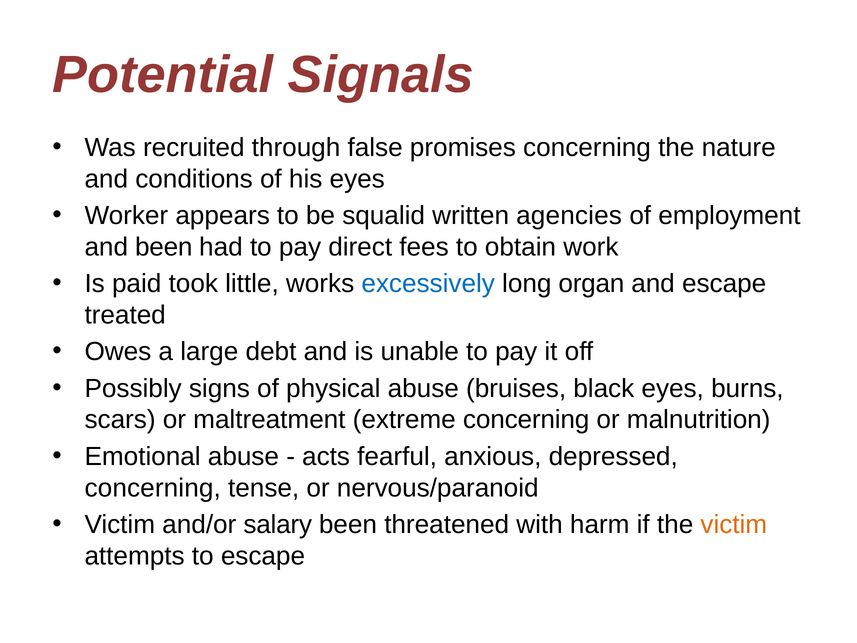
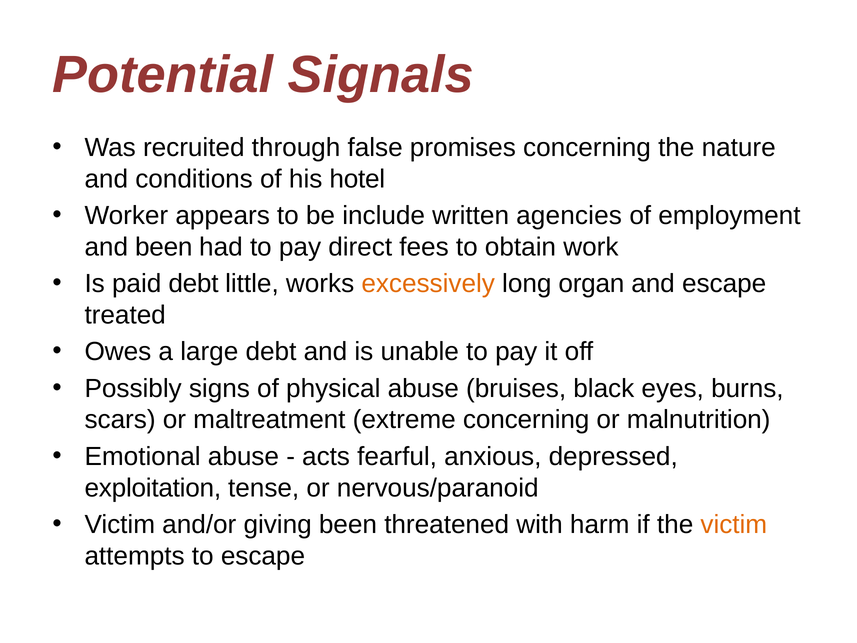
his eyes: eyes -> hotel
squalid: squalid -> include
paid took: took -> debt
excessively colour: blue -> orange
concerning at (153, 488): concerning -> exploitation
salary: salary -> giving
